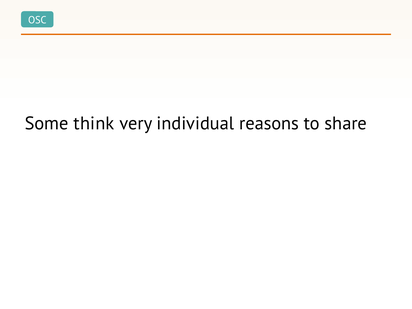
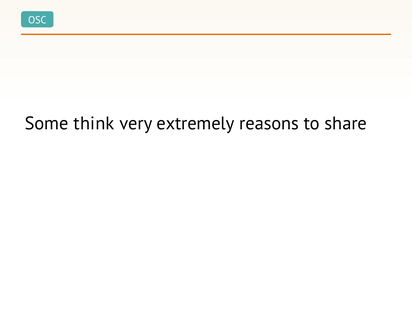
individual: individual -> extremely
